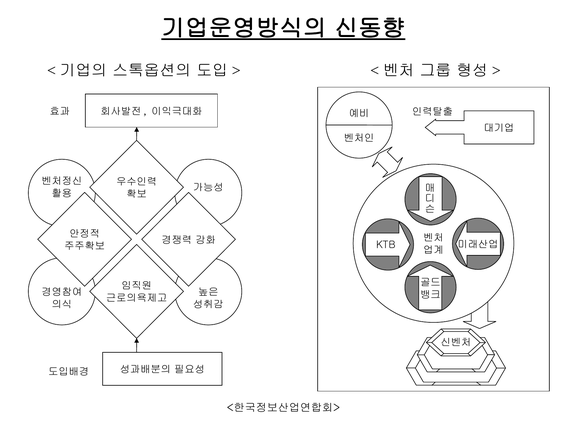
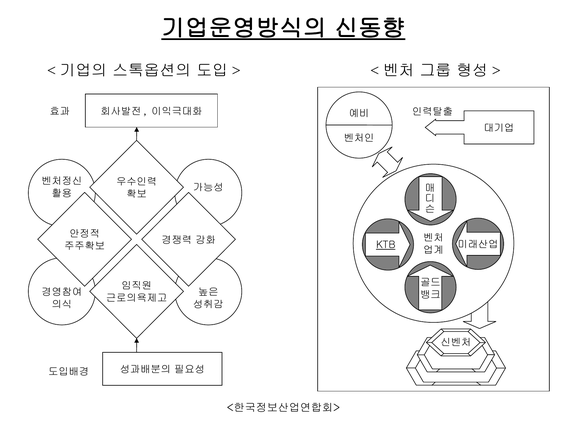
KTB underline: none -> present
